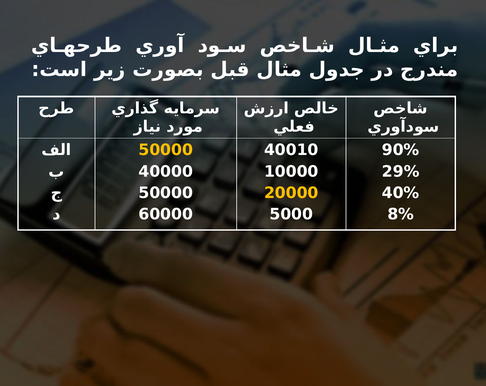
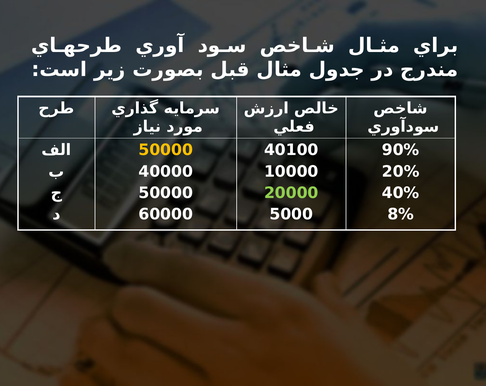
40010: 40010 -> 40100
29%: 29% -> 20%
20000 colour: yellow -> light green
